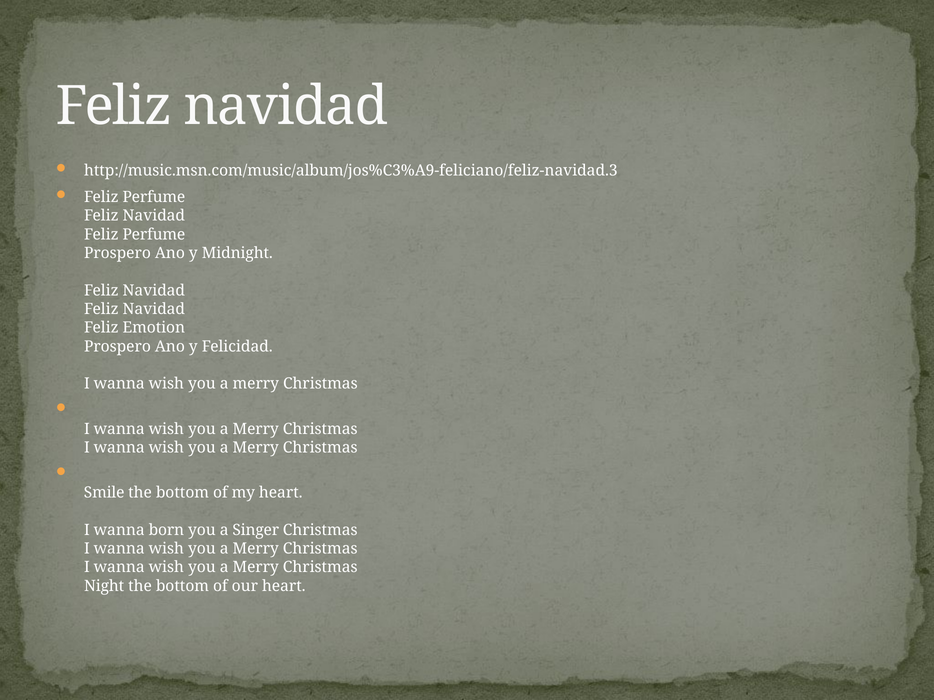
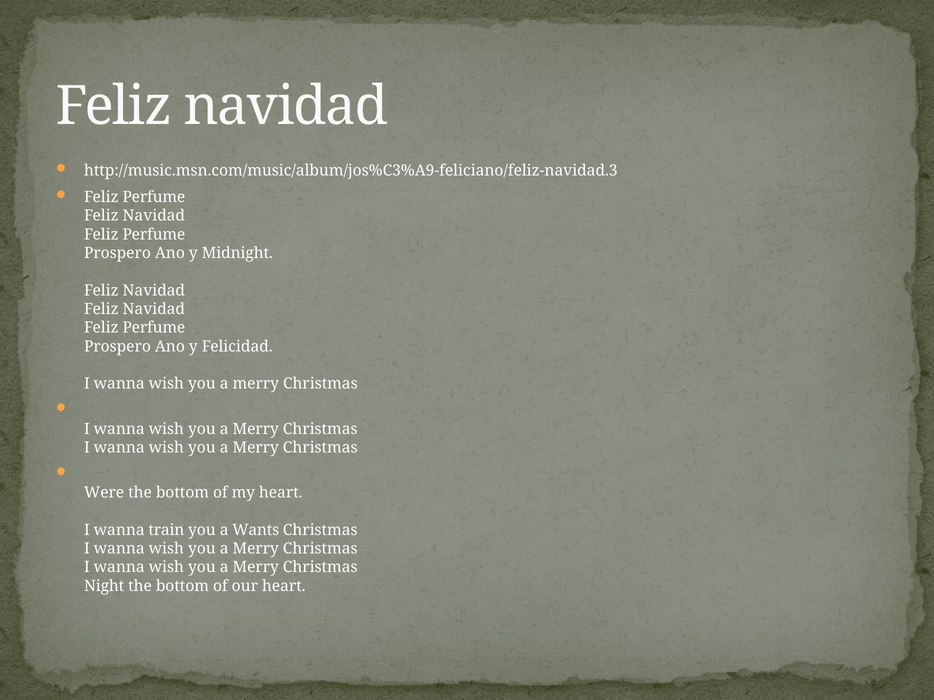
Emotion at (154, 328): Emotion -> Perfume
Smile: Smile -> Were
born: born -> train
Singer: Singer -> Wants
